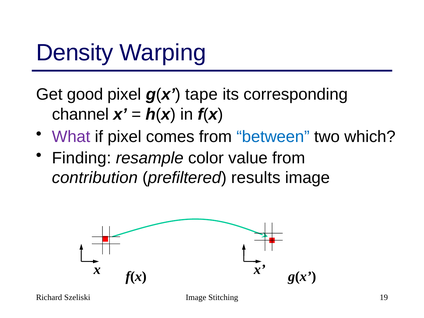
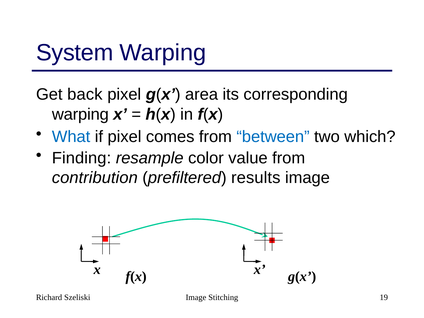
Density: Density -> System
good: good -> back
tape: tape -> area
channel at (80, 114): channel -> warping
What colour: purple -> blue
